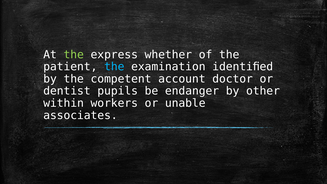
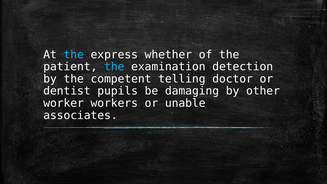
the at (74, 55) colour: light green -> light blue
identiﬁed: identiﬁed -> detection
account: account -> telling
endanger: endanger -> damaging
within: within -> worker
